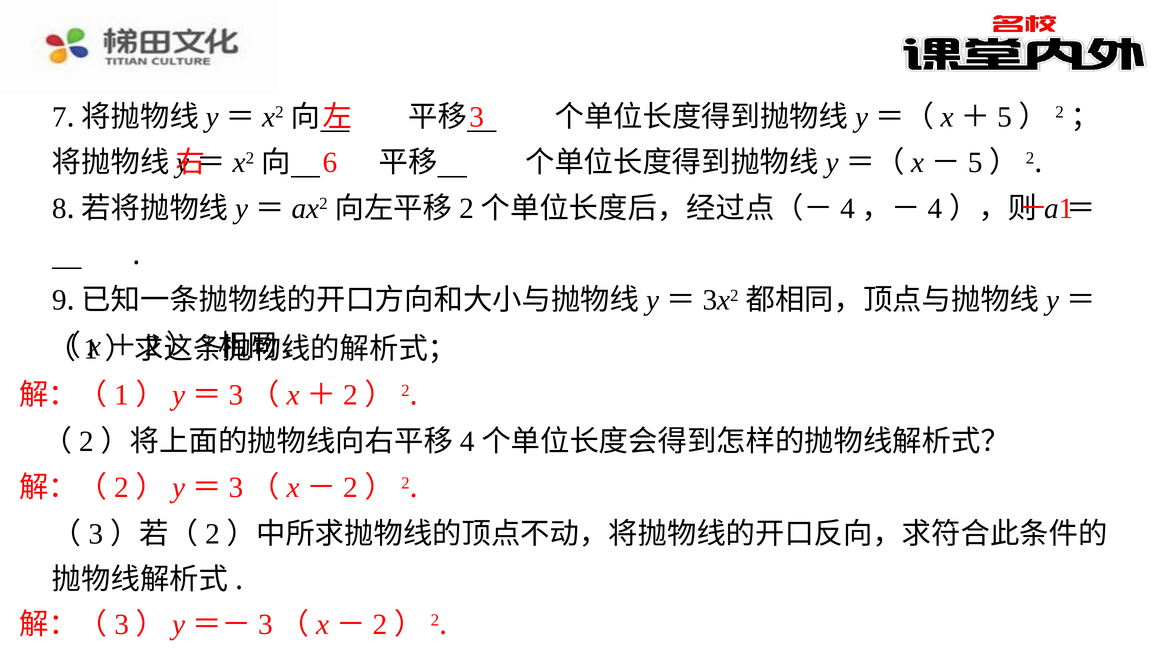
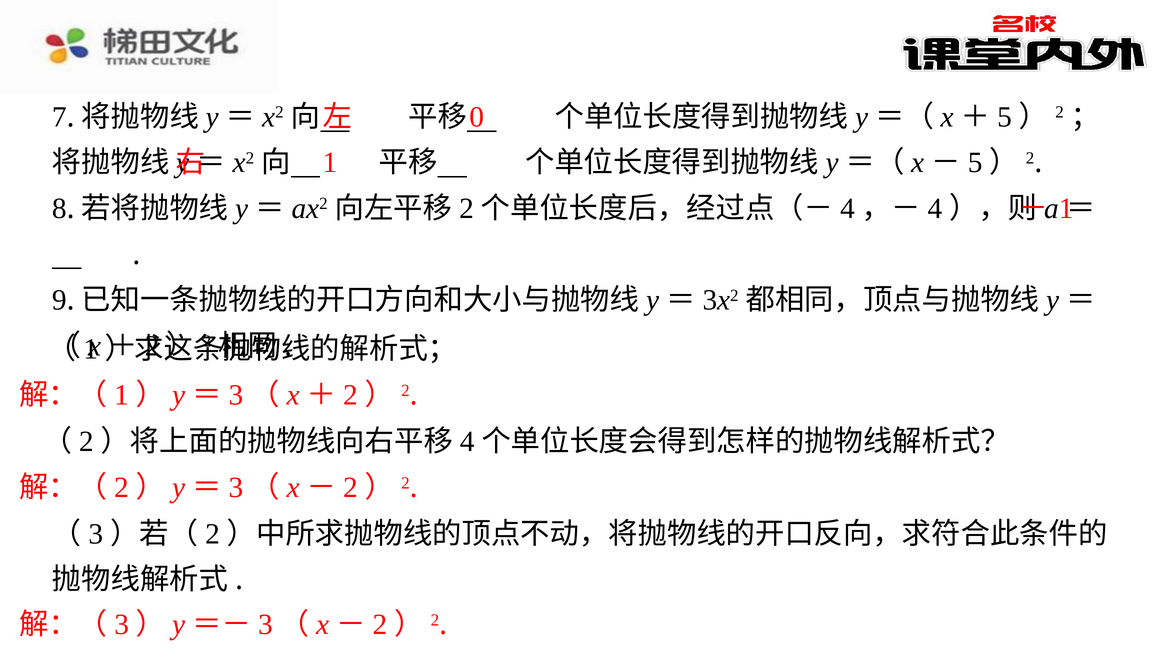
3: 3 -> 0
6 at (330, 162): 6 -> 1
